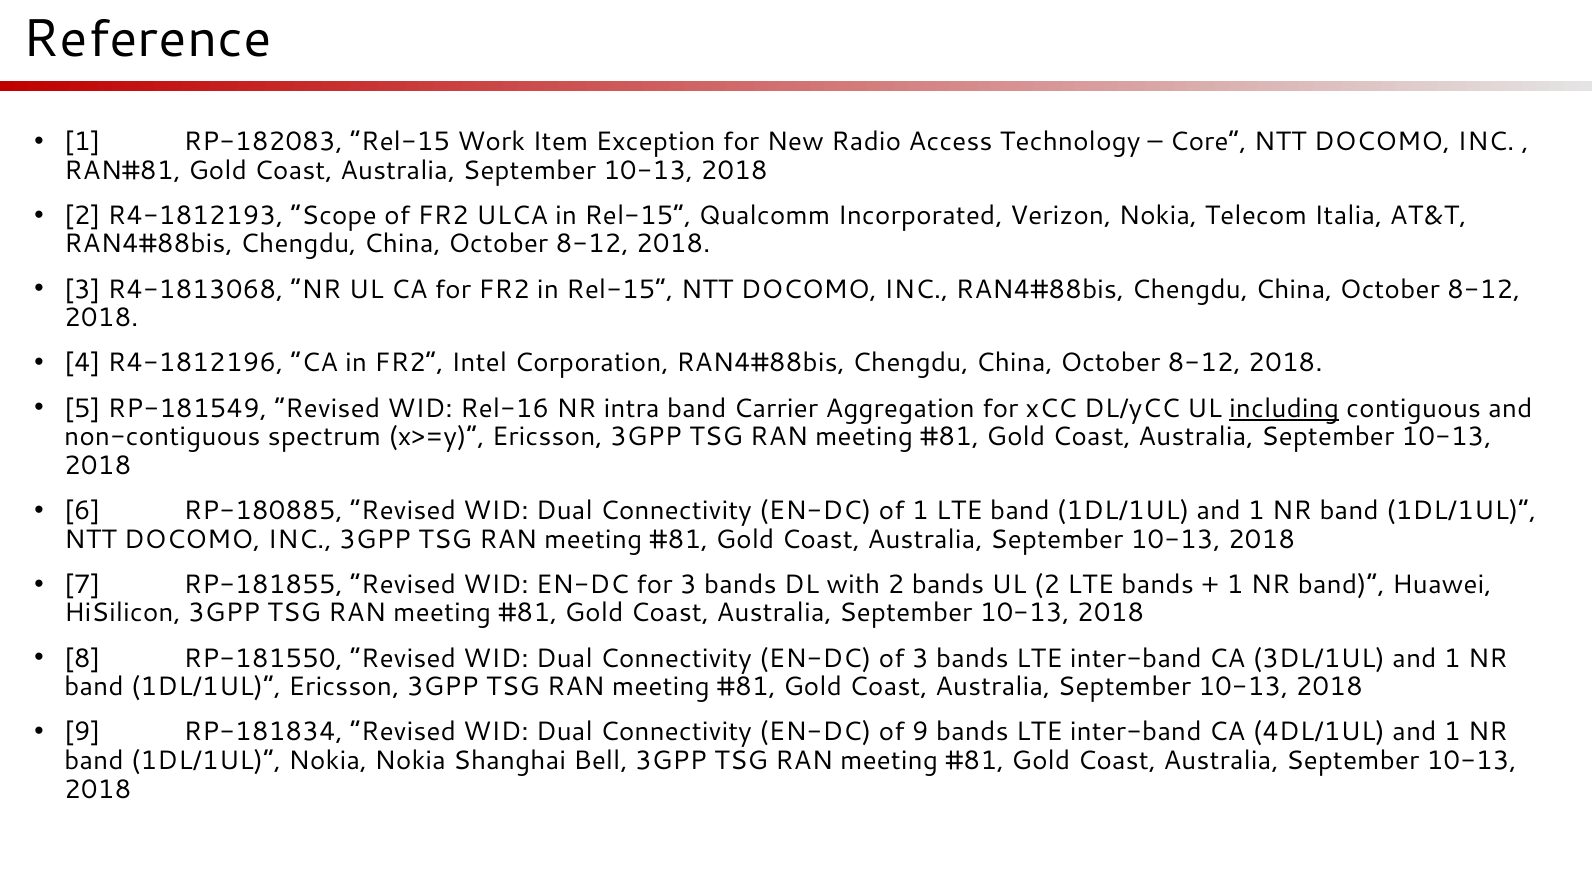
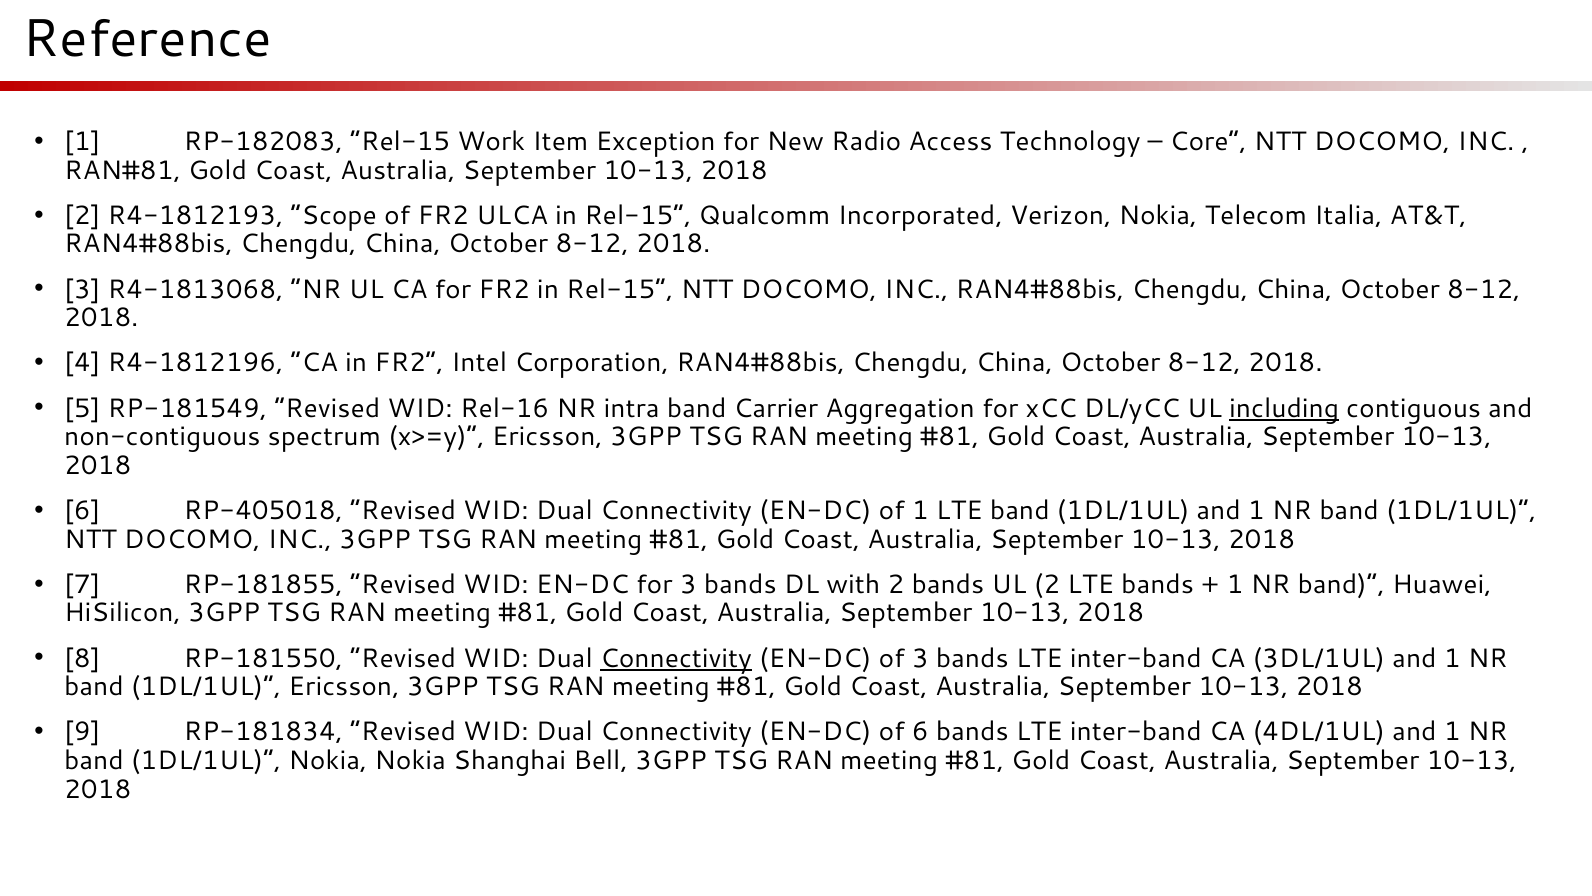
RP-180885: RP-180885 -> RP-405018
Connectivity at (676, 658) underline: none -> present
of 9: 9 -> 6
